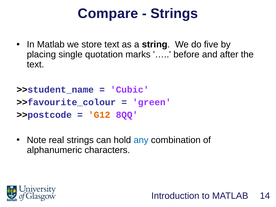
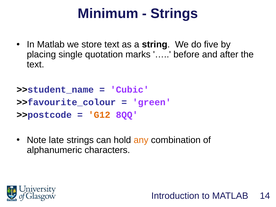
Compare: Compare -> Minimum
real: real -> late
any colour: blue -> orange
